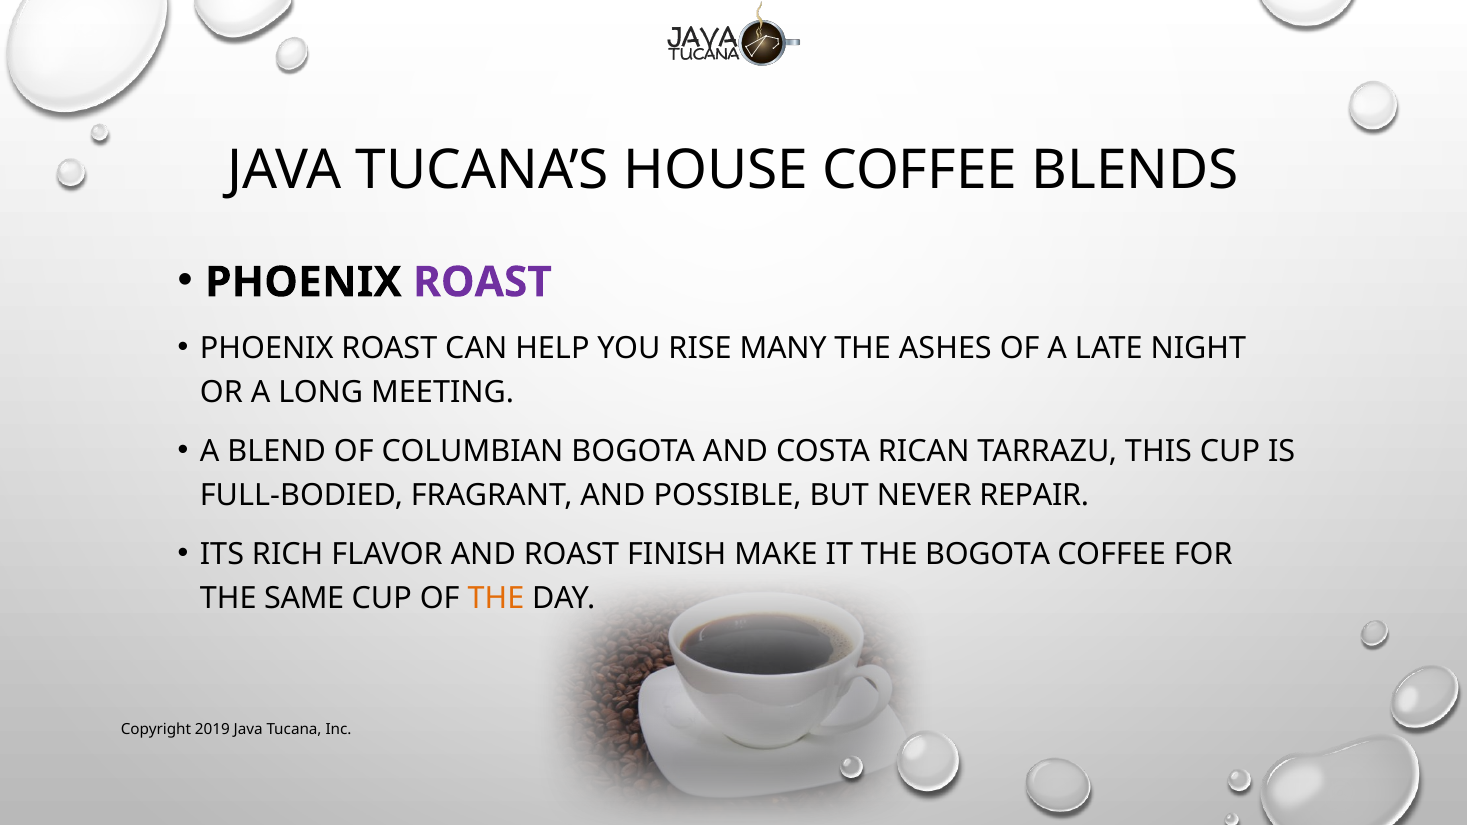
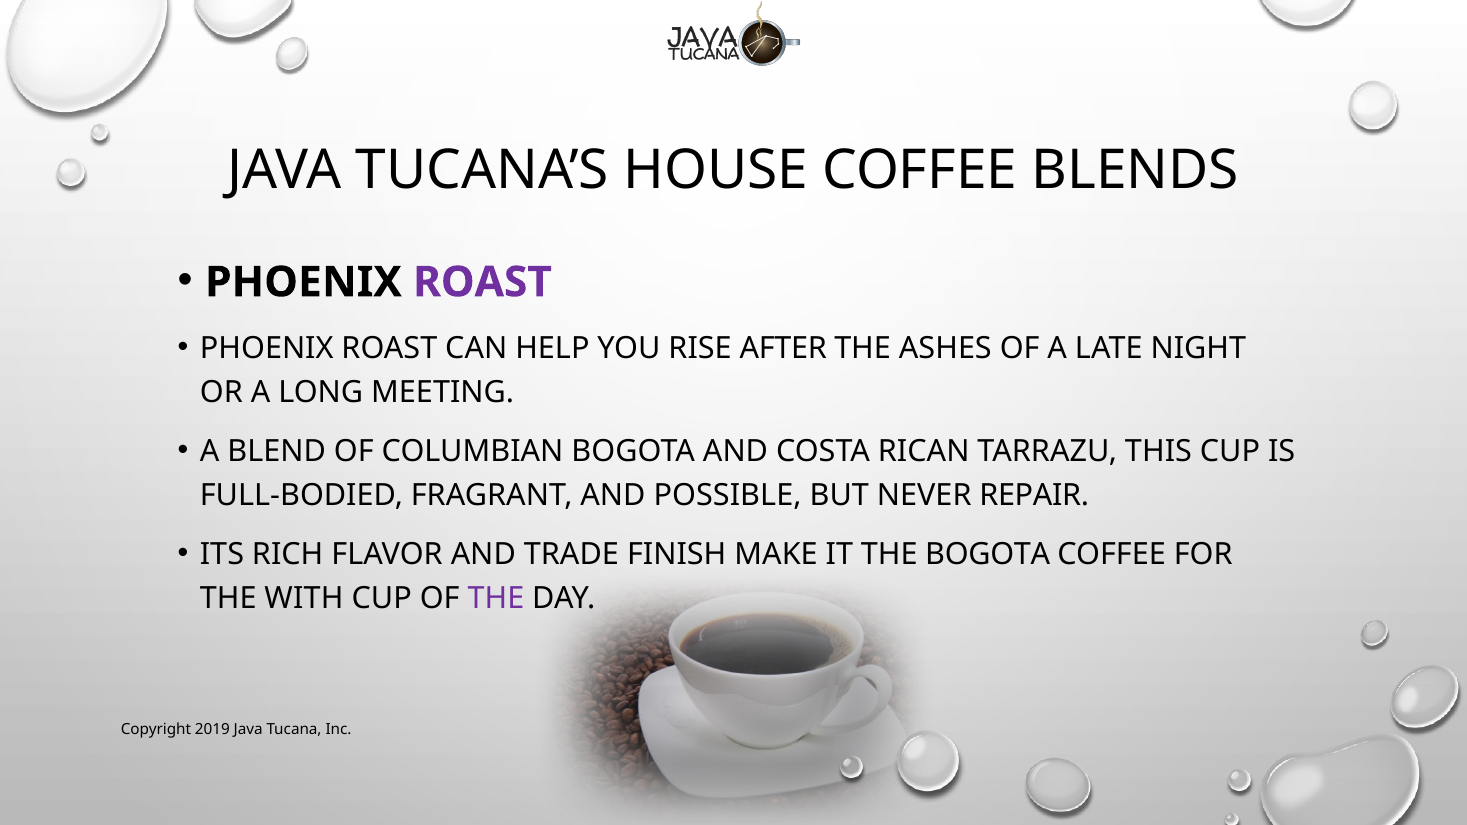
MANY: MANY -> AFTER
AND ROAST: ROAST -> TRADE
SAME: SAME -> WITH
THE at (496, 599) colour: orange -> purple
